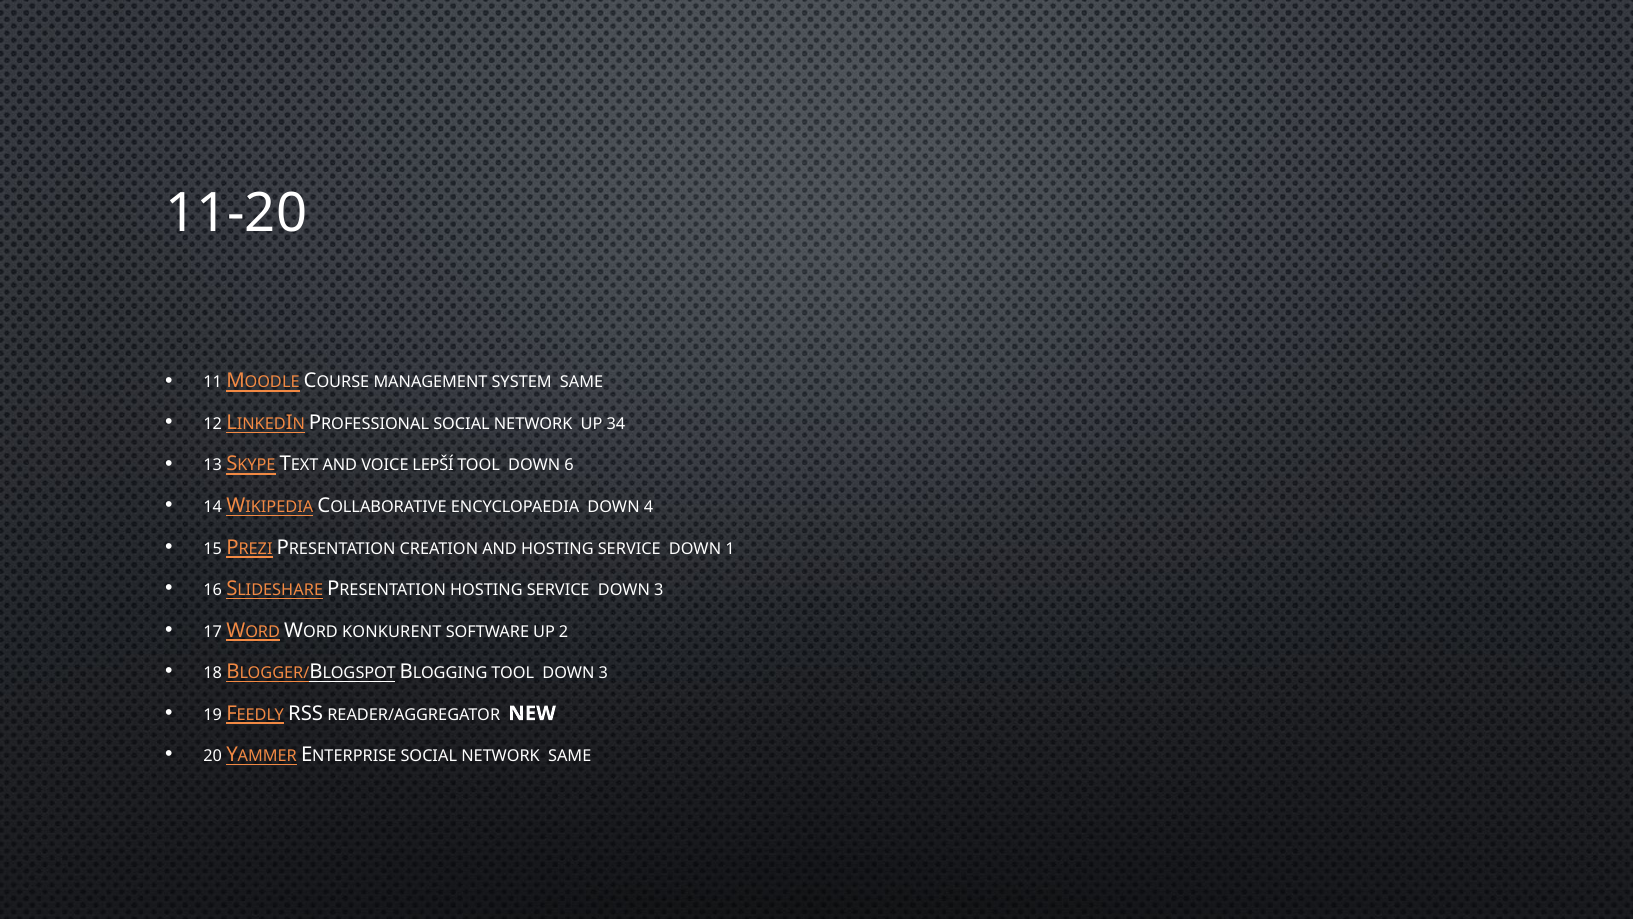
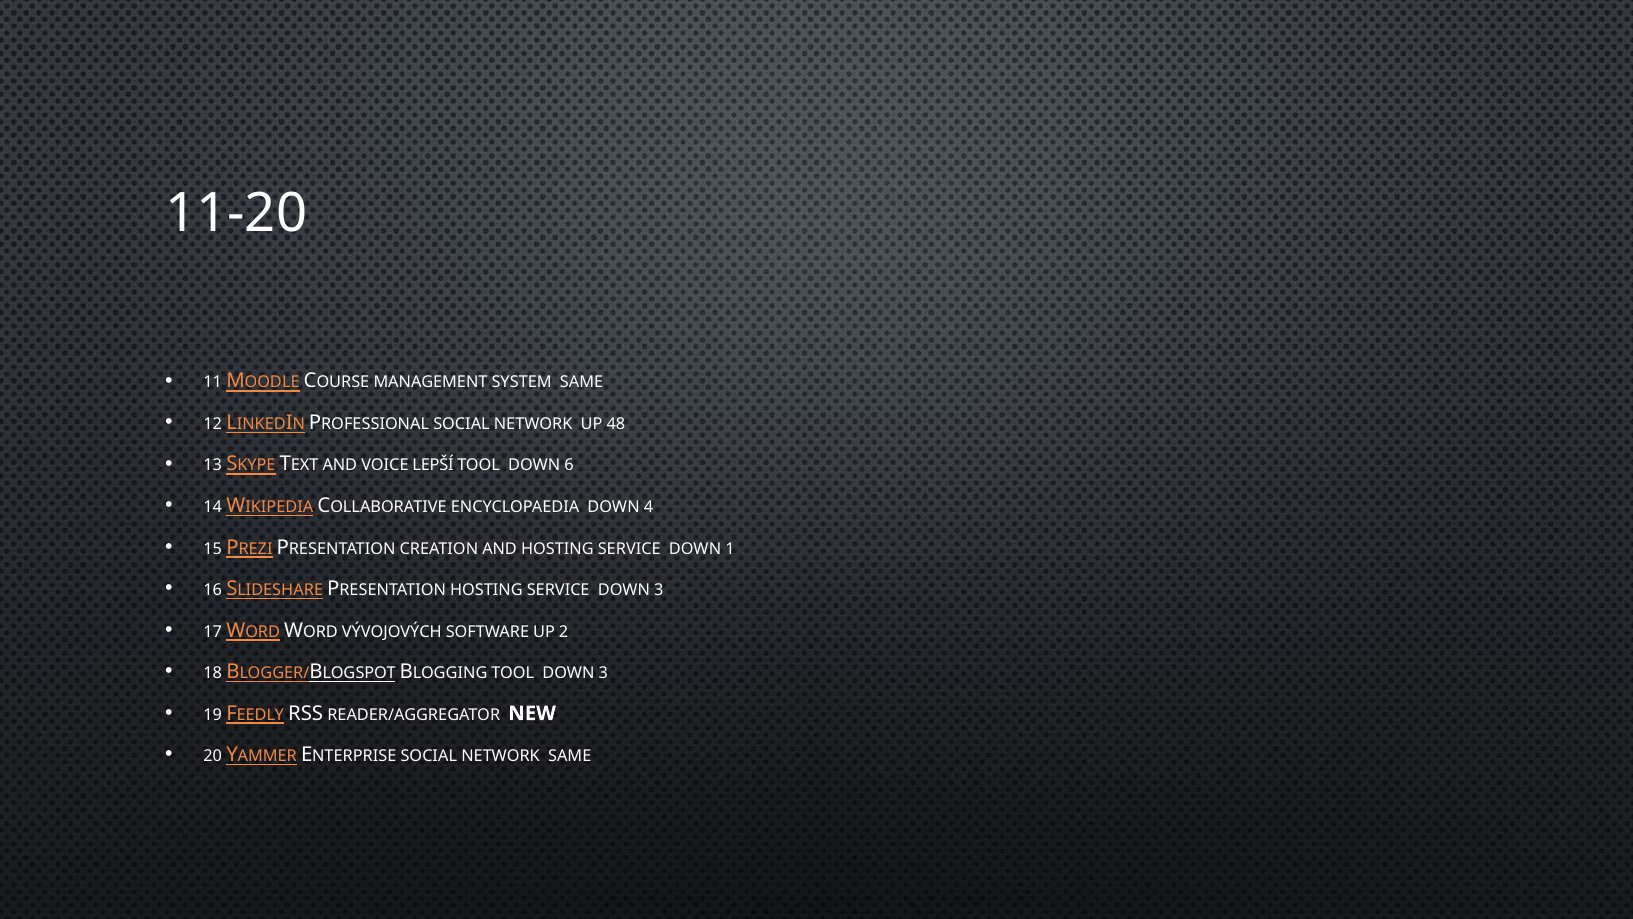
34: 34 -> 48
KONKURENT: KONKURENT -> VÝVOJOVÝCH
